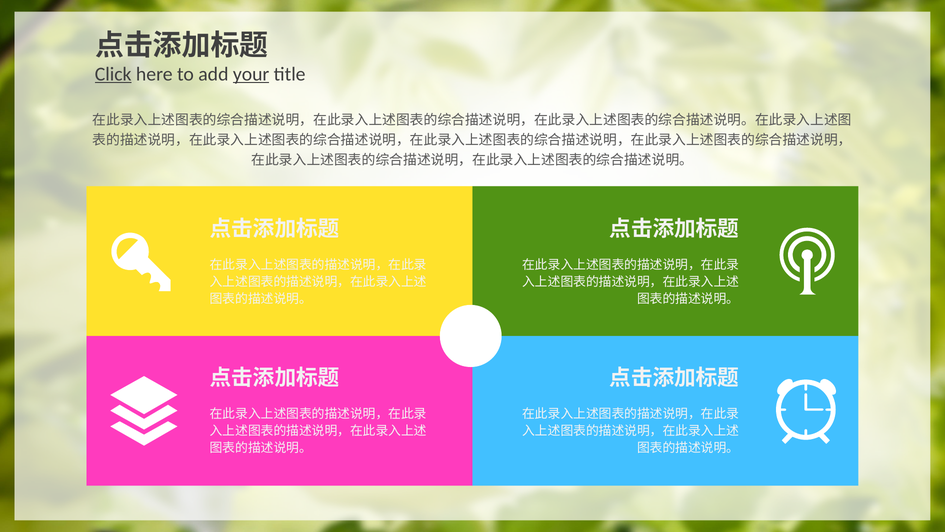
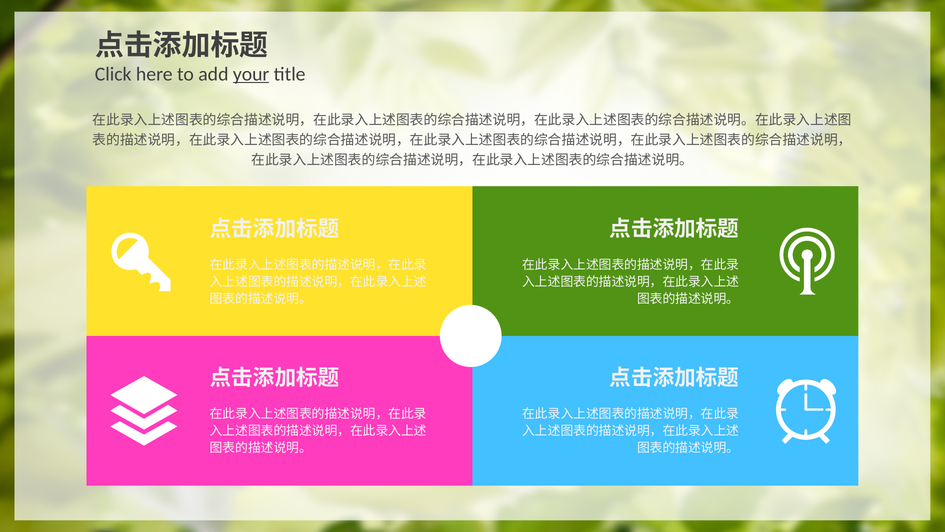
Click underline: present -> none
